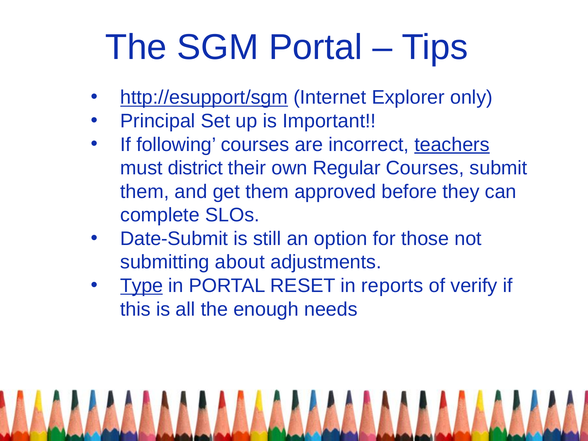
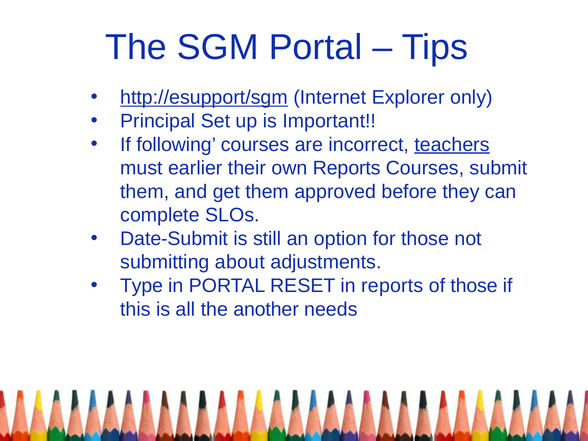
district: district -> earlier
own Regular: Regular -> Reports
Type underline: present -> none
of verify: verify -> those
enough: enough -> another
